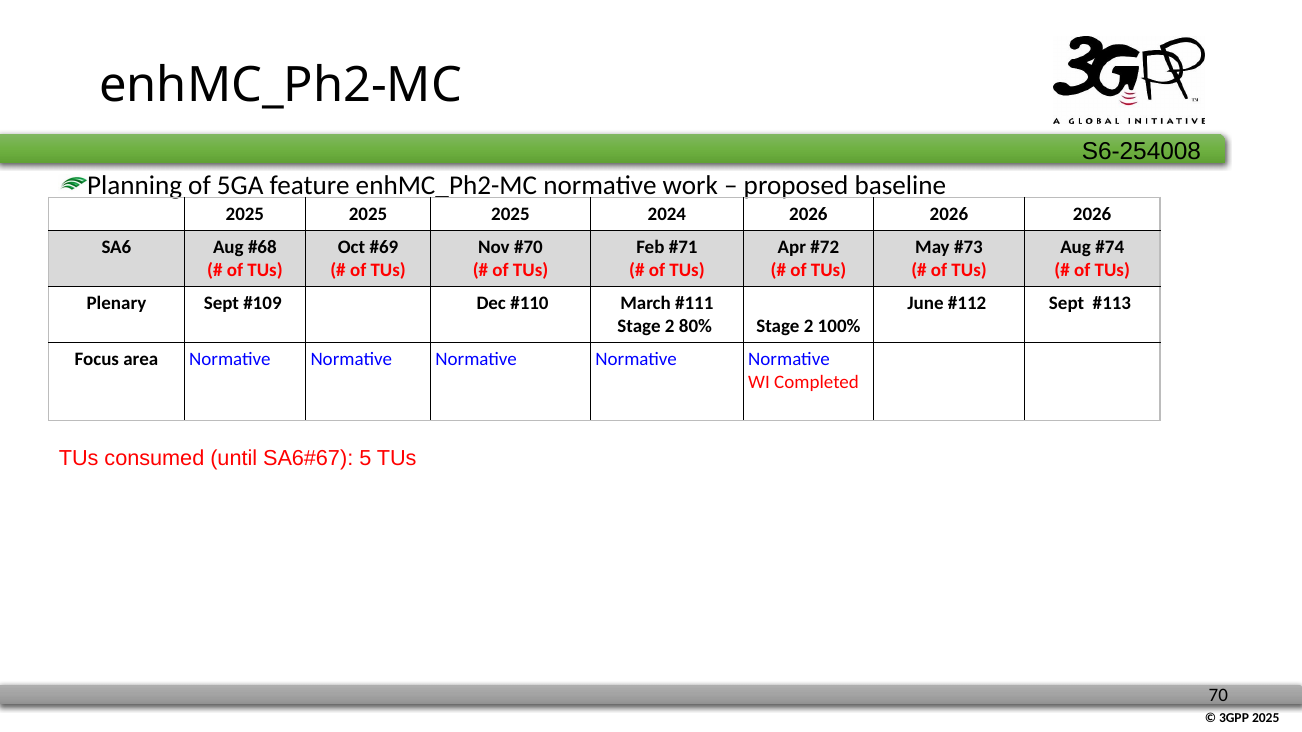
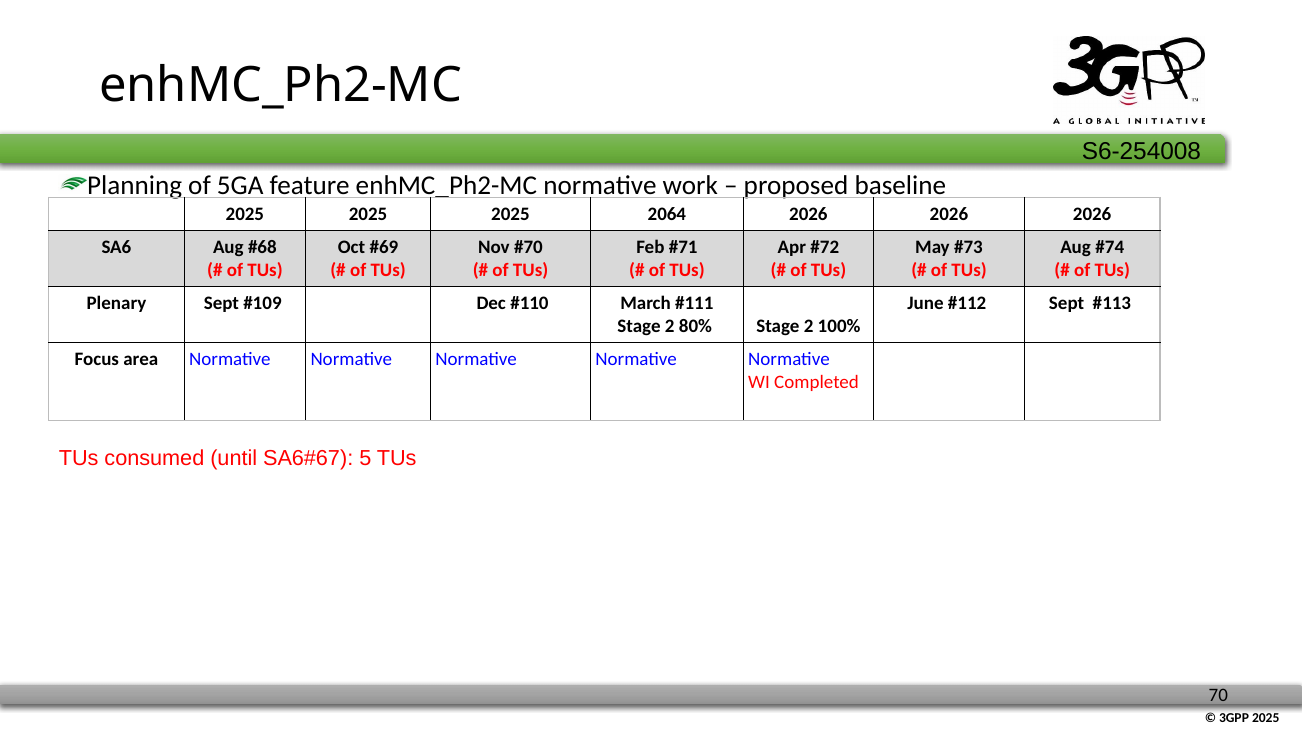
2024: 2024 -> 2064
